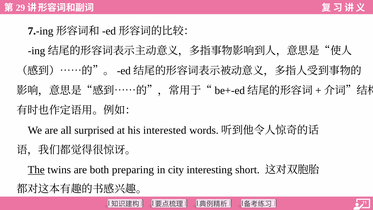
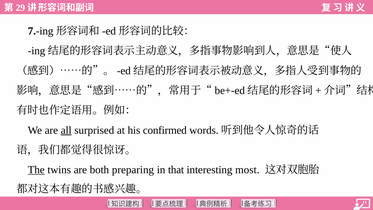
all underline: none -> present
interested: interested -> confirmed
city: city -> that
short: short -> most
